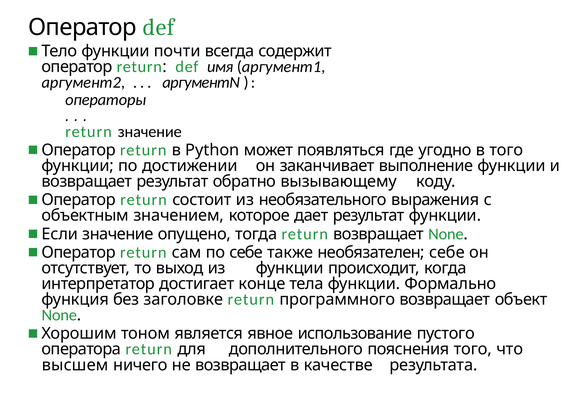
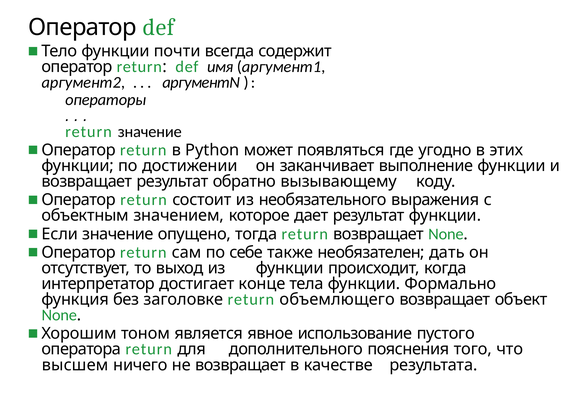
в того: того -> этих
необязателен себе: себе -> дать
программного: программного -> объемлющего
